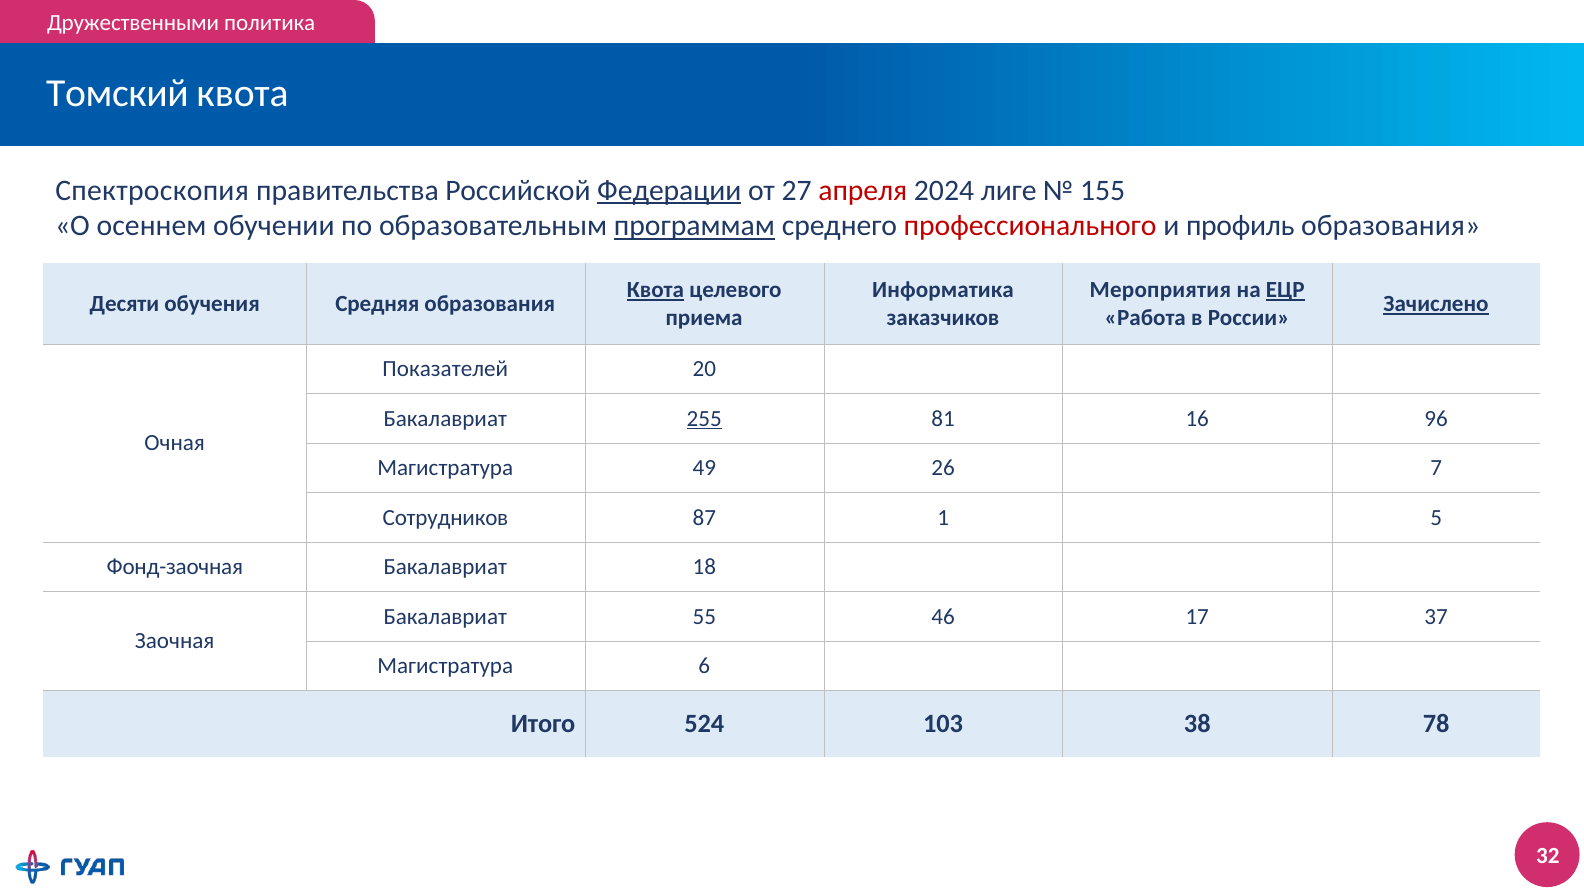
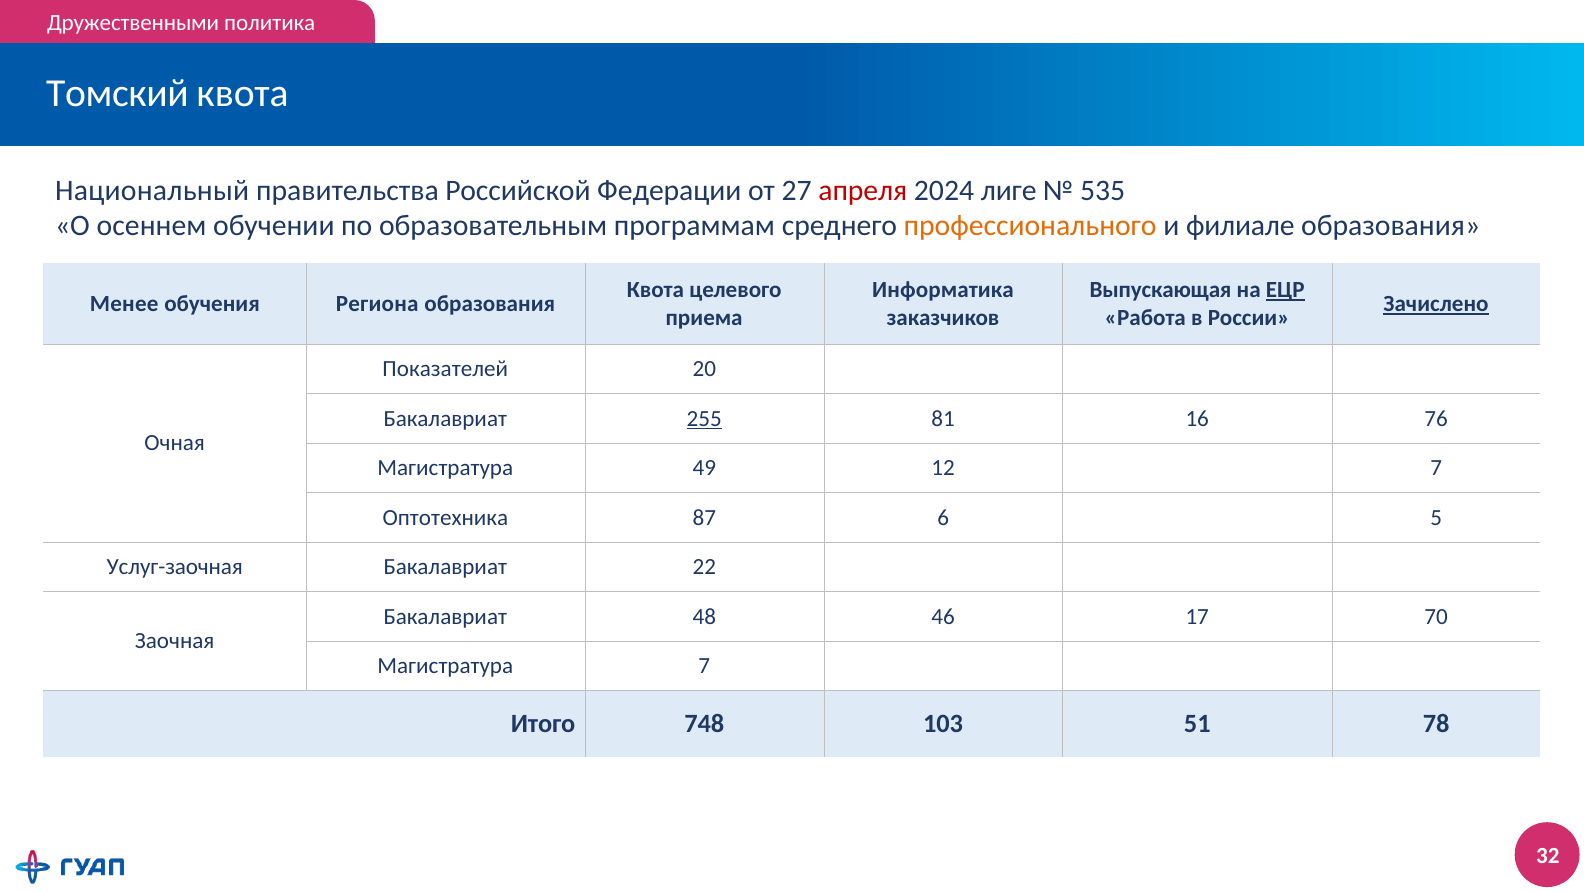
Спектроскопия: Спектроскопия -> Национальный
Федерации underline: present -> none
155: 155 -> 535
программам underline: present -> none
профессионального colour: red -> orange
профиль: профиль -> филиале
Квота at (656, 290) underline: present -> none
Мероприятия: Мероприятия -> Выпускающая
Десяти: Десяти -> Менее
Средняя: Средняя -> Региона
96: 96 -> 76
26: 26 -> 12
Сотрудников: Сотрудников -> Оптотехника
1: 1 -> 6
Фонд-заочная: Фонд-заочная -> Услуг-заочная
18: 18 -> 22
55: 55 -> 48
37: 37 -> 70
Магистратура 6: 6 -> 7
524: 524 -> 748
38: 38 -> 51
